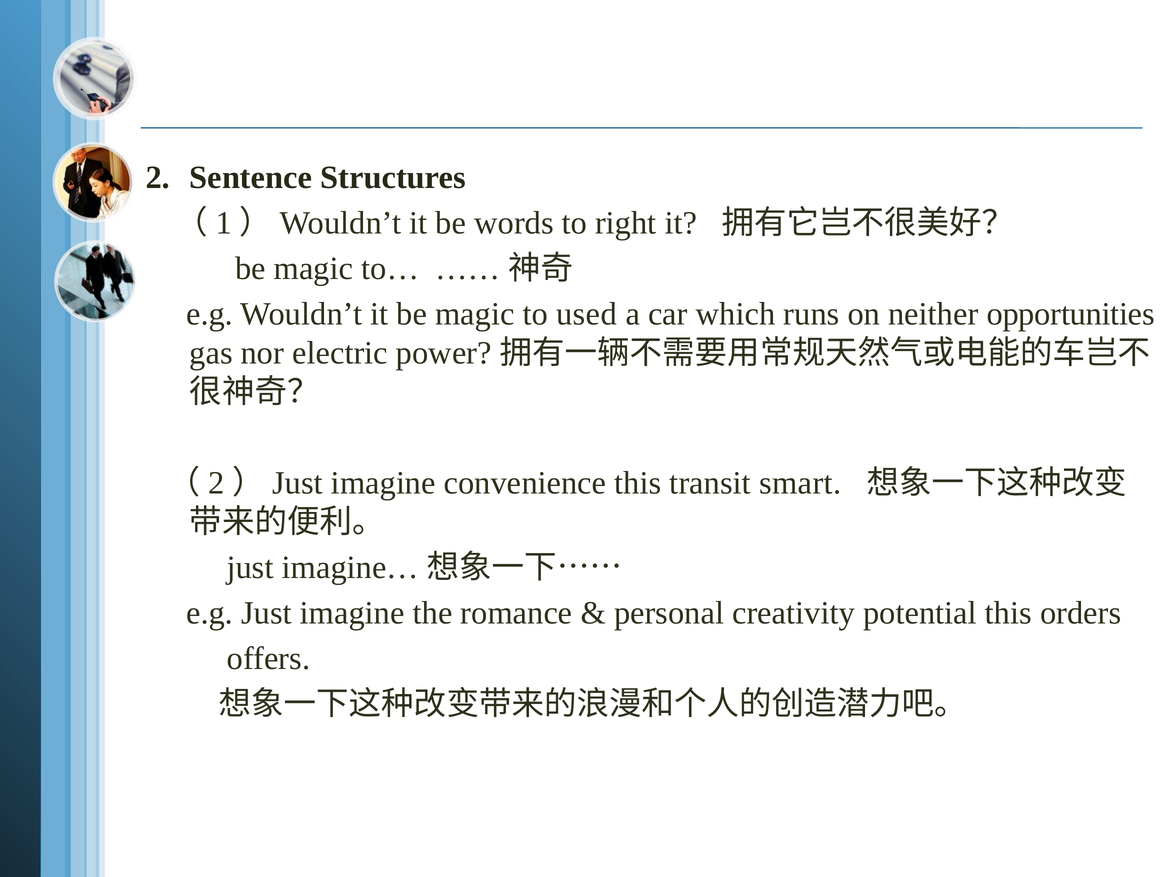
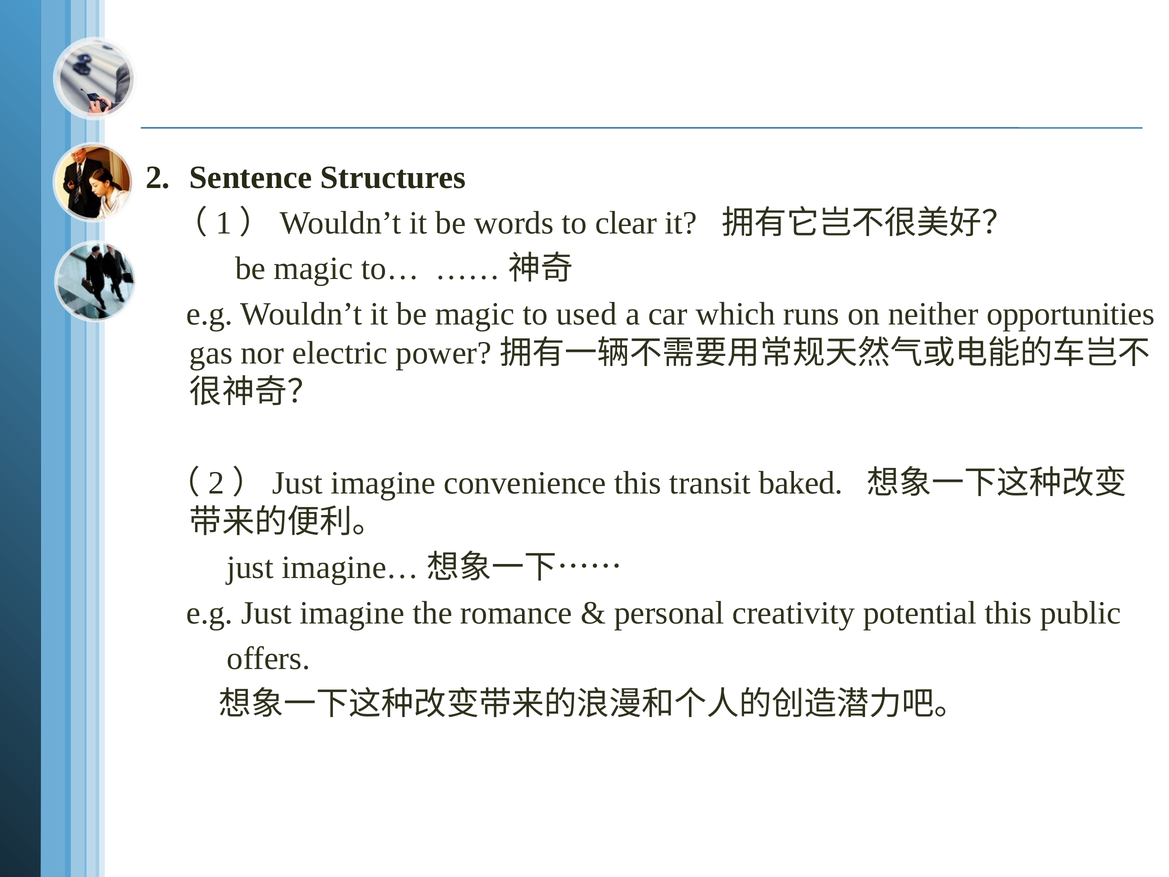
right: right -> clear
smart: smart -> baked
orders: orders -> public
